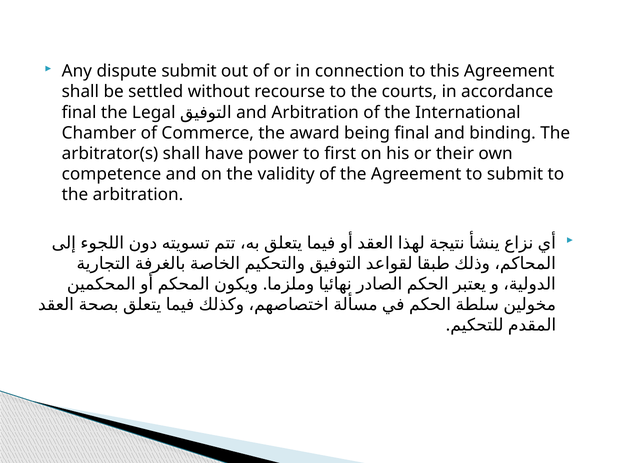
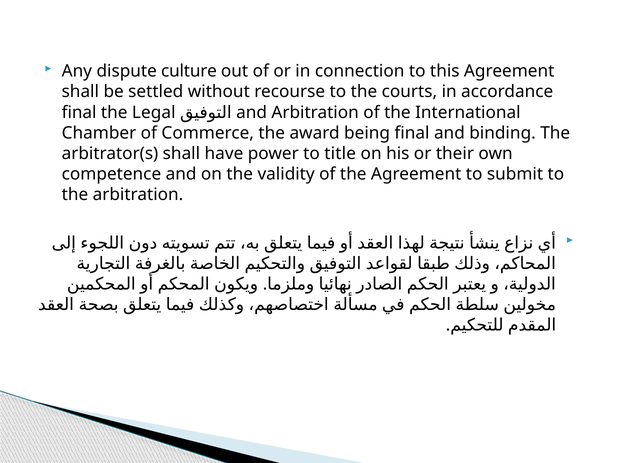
dispute submit: submit -> culture
first: first -> title
